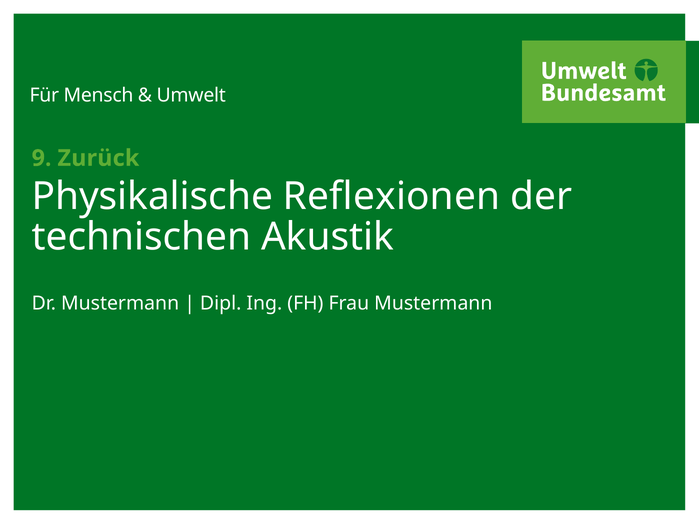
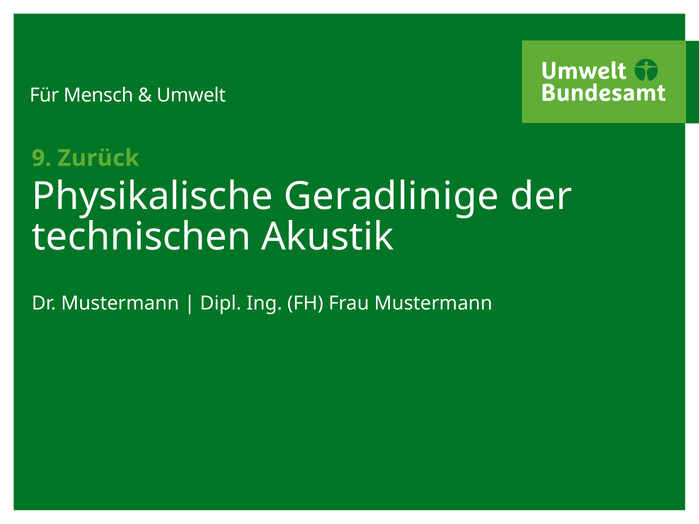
Reflexionen: Reflexionen -> Geradlinige
